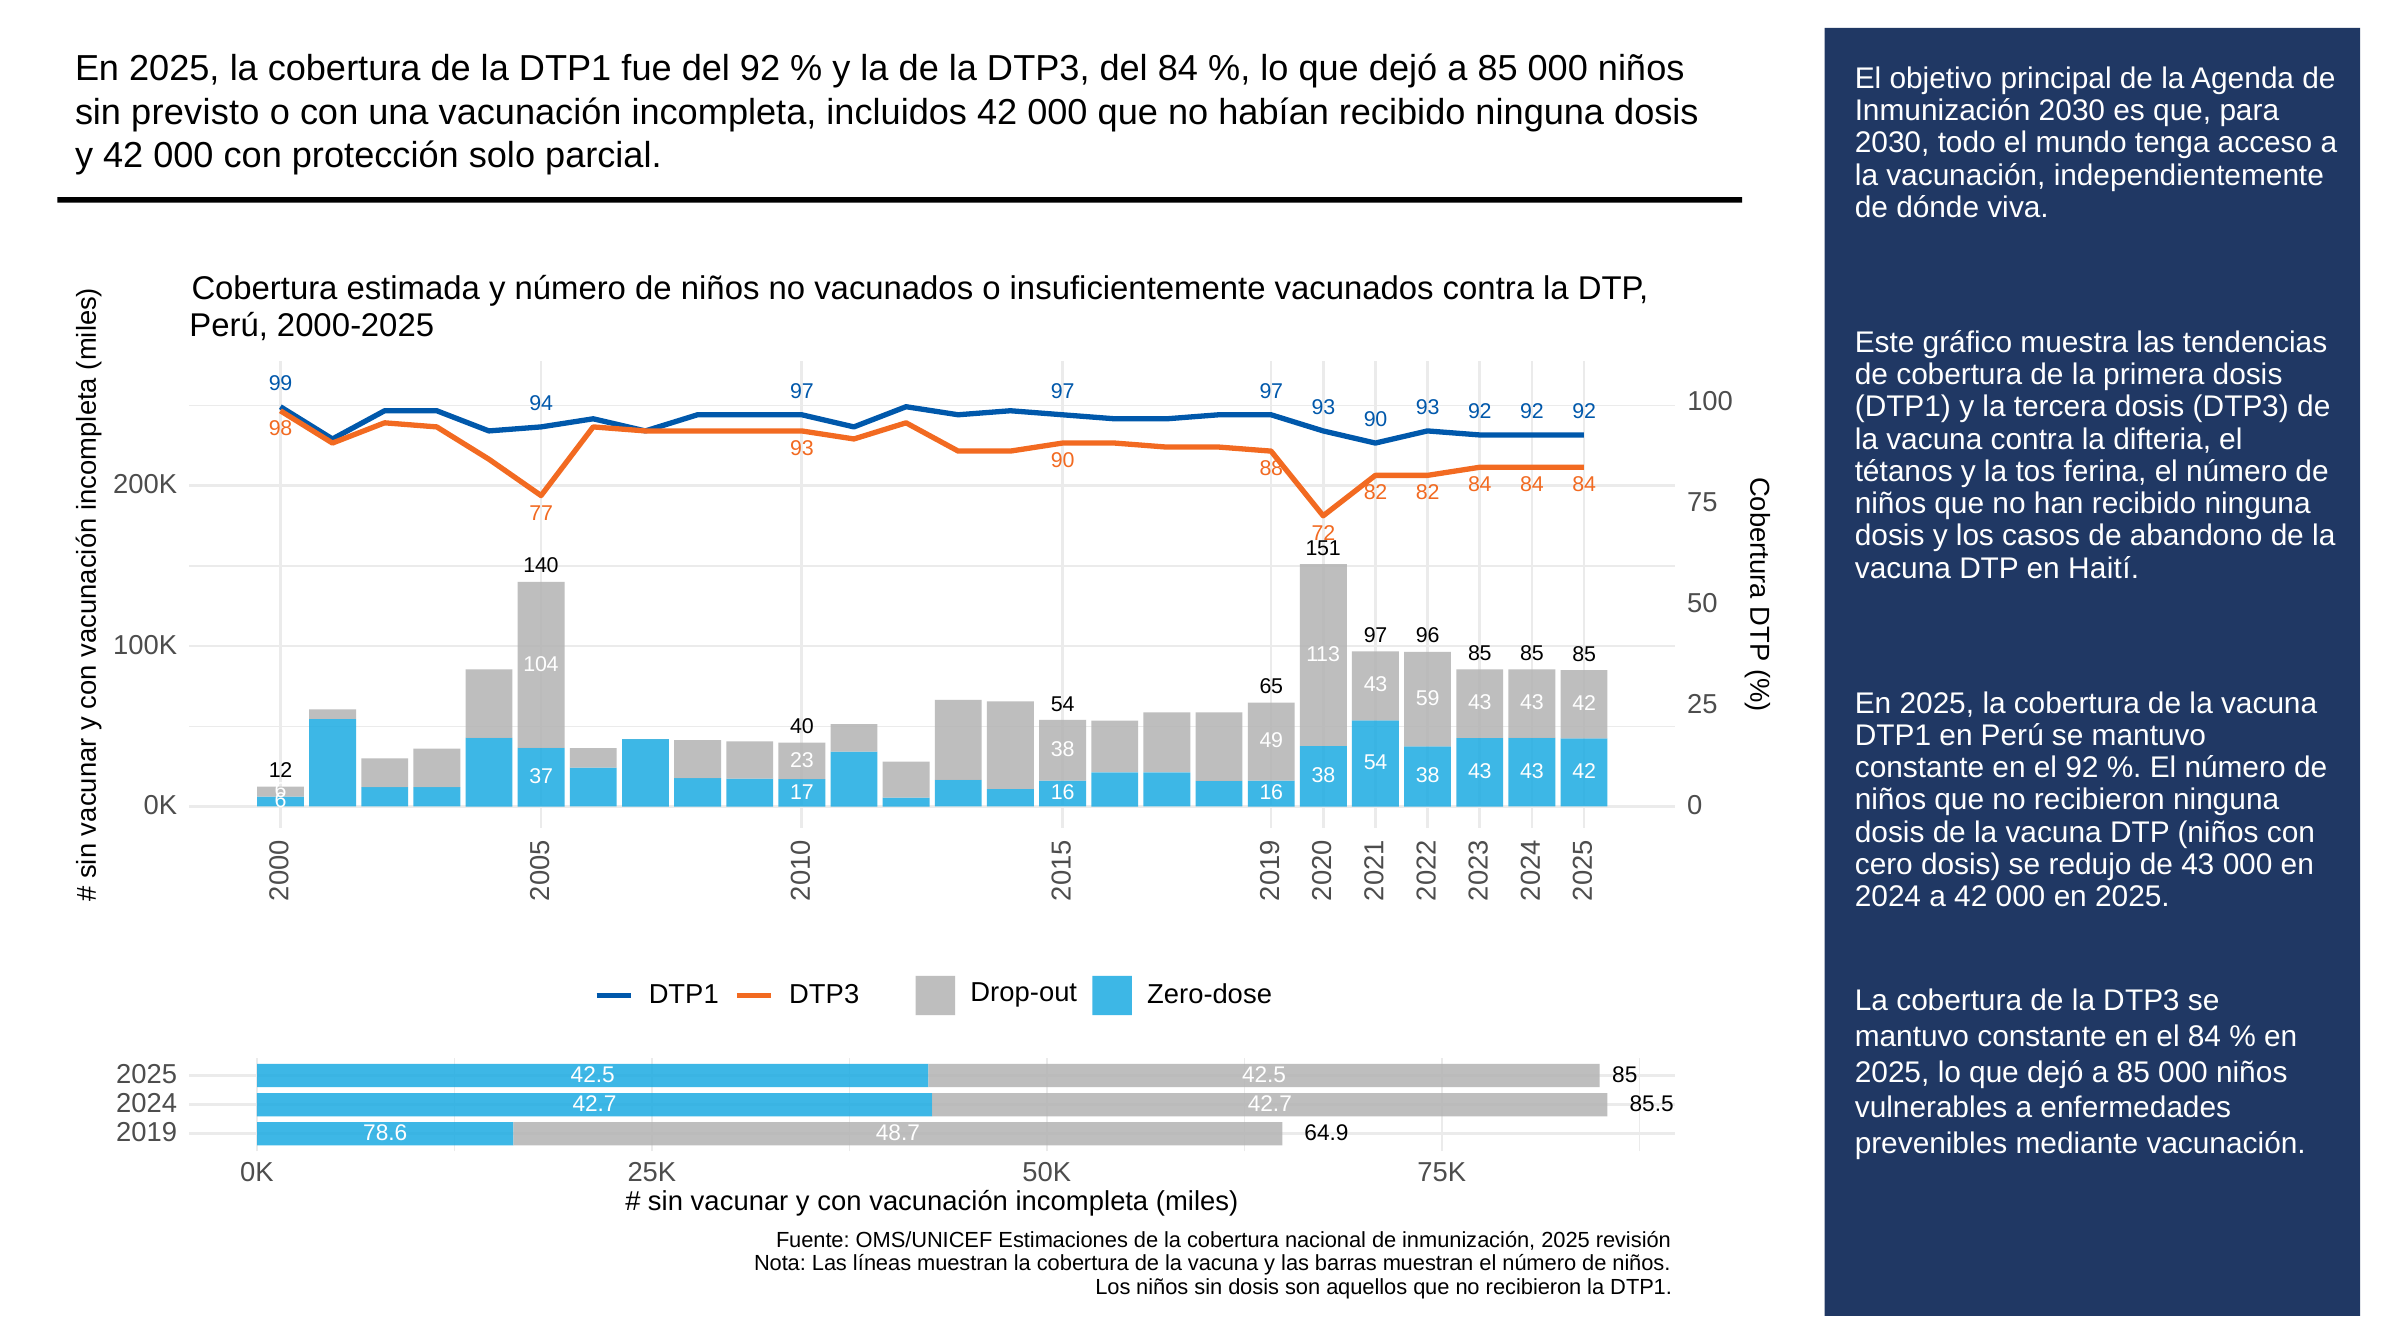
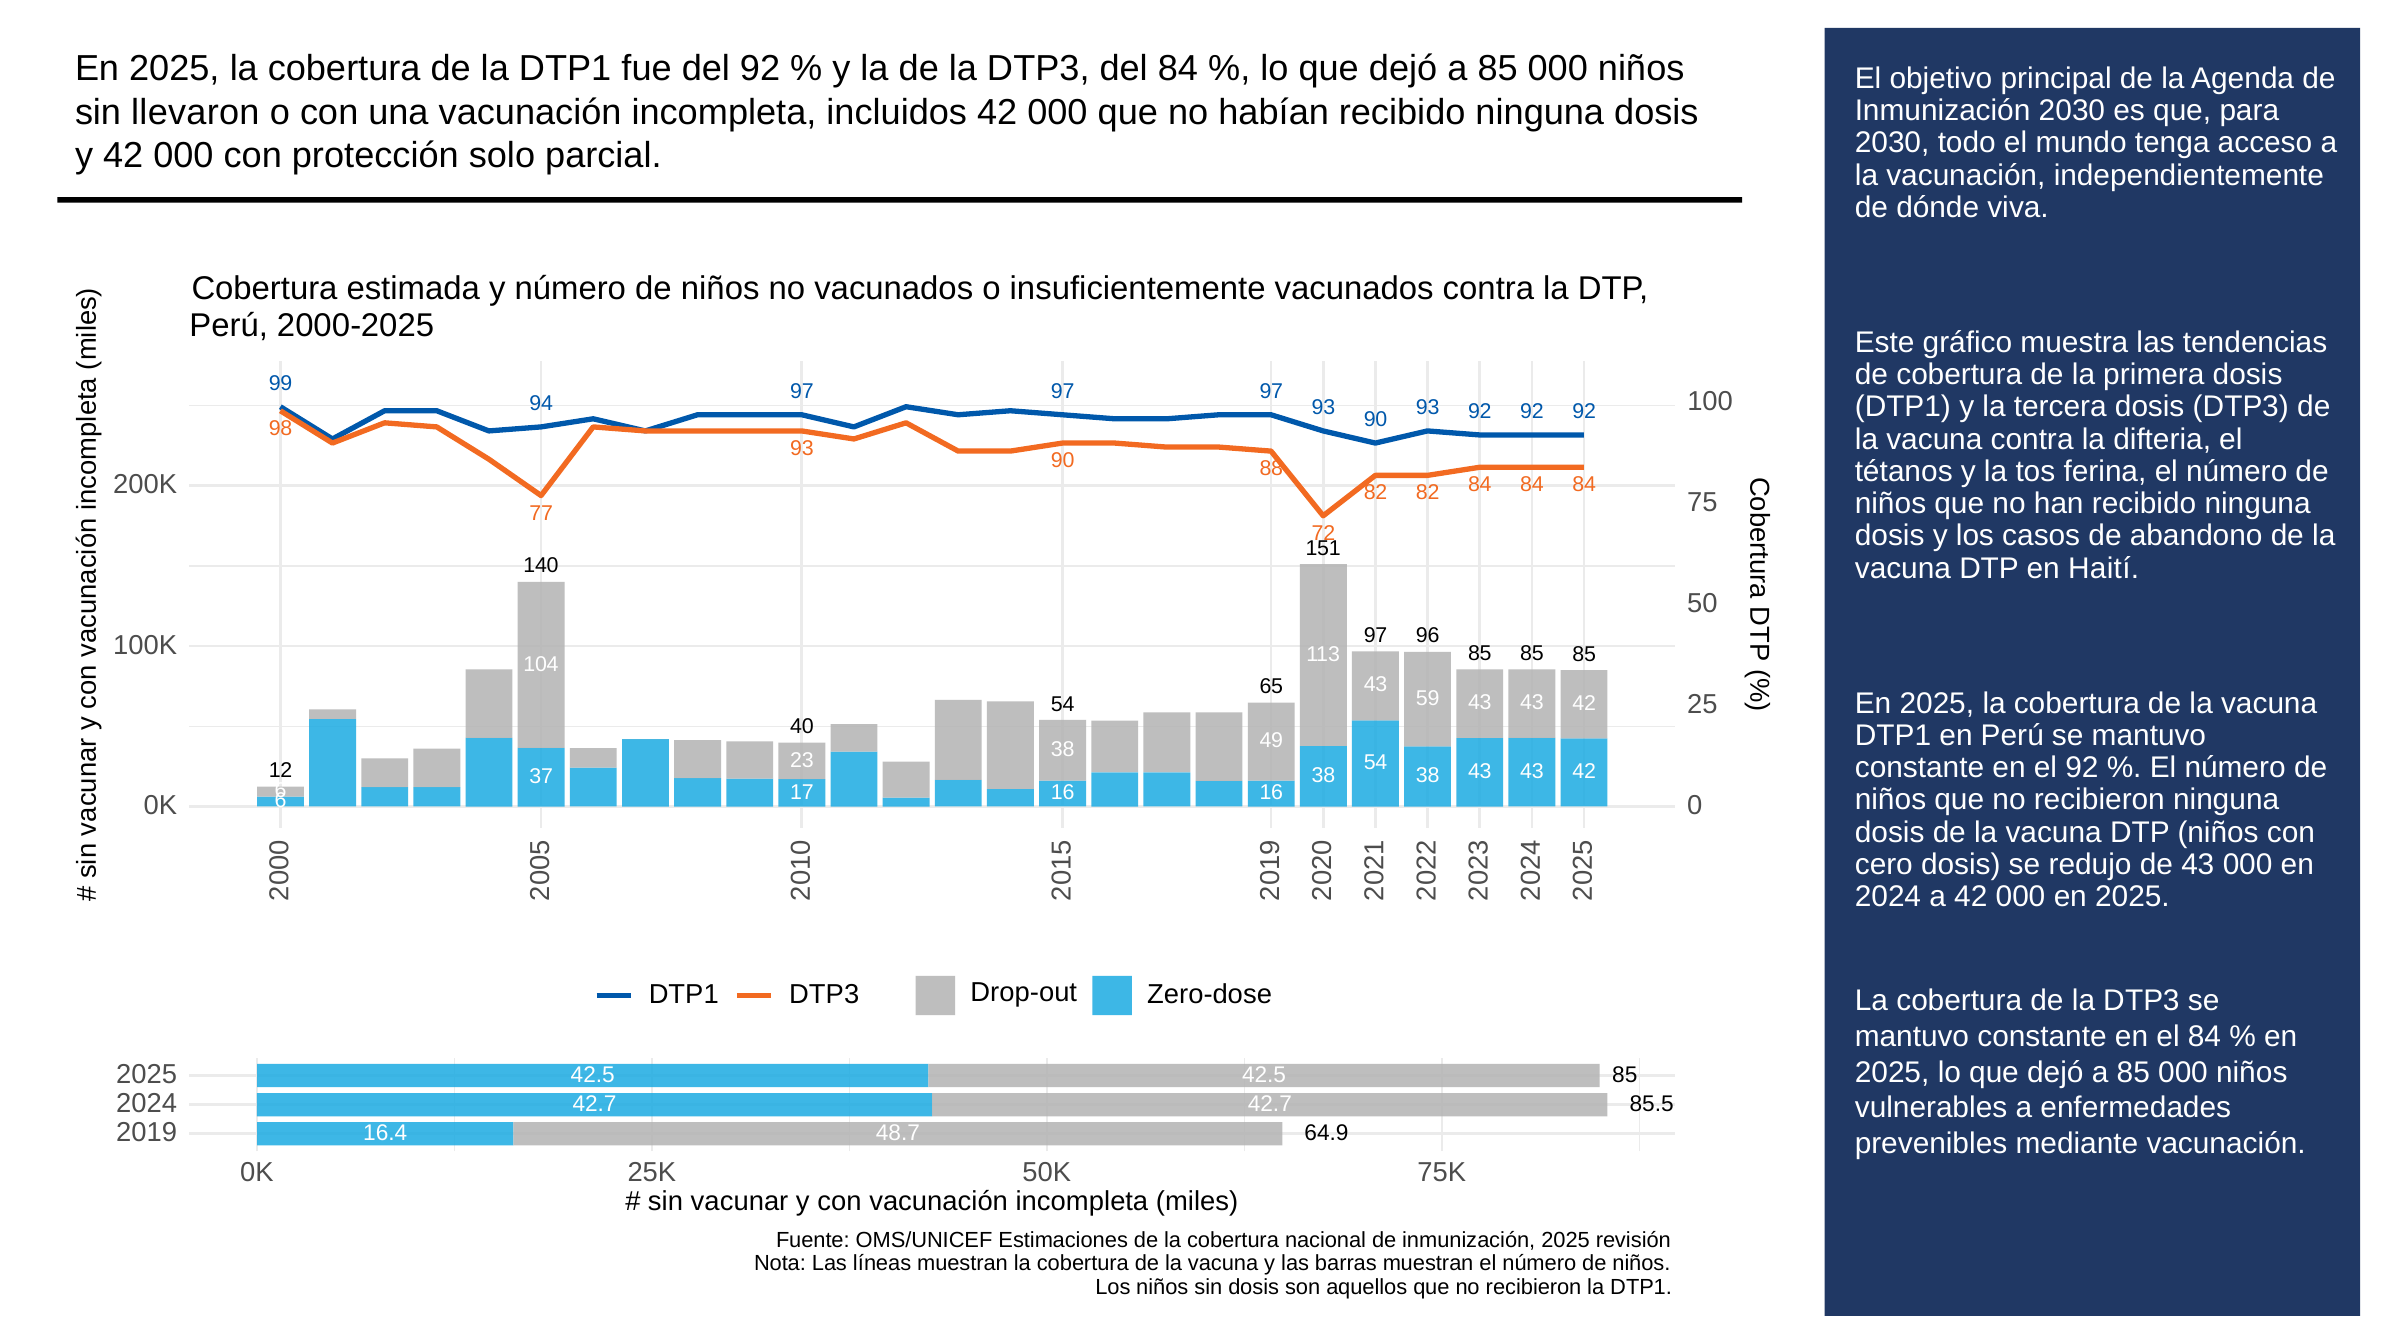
previsto: previsto -> llevaron
78.6: 78.6 -> 16.4
